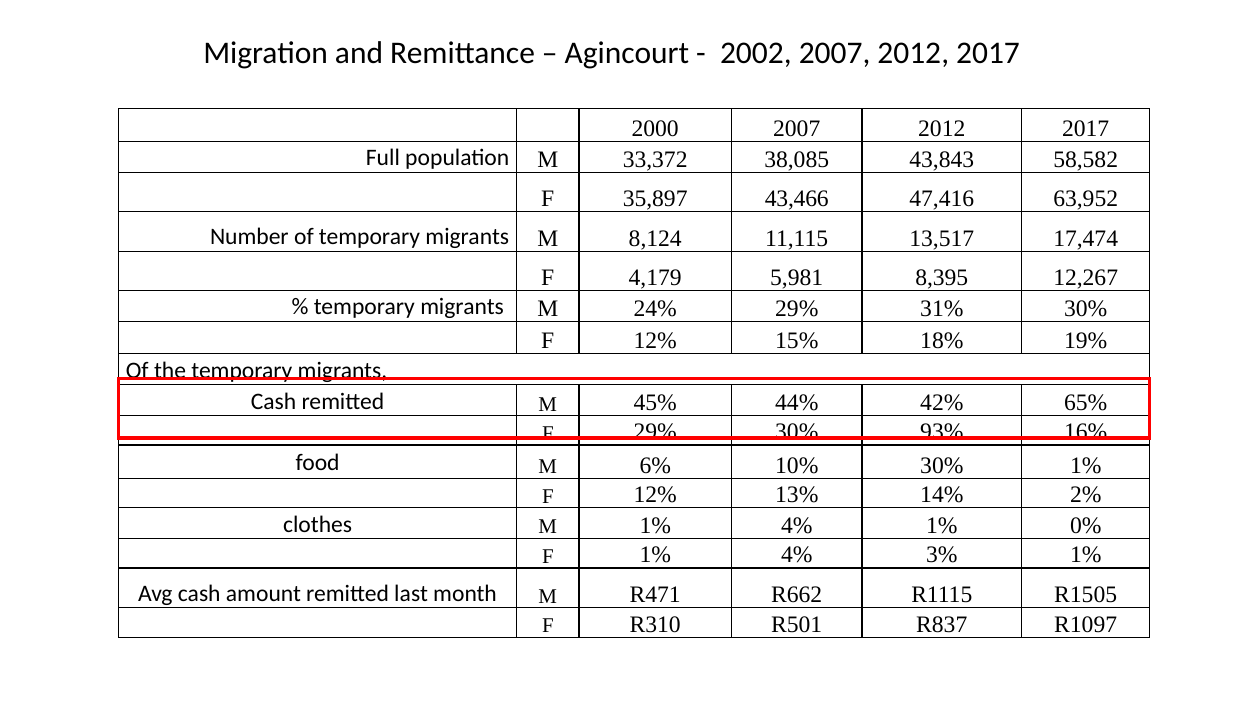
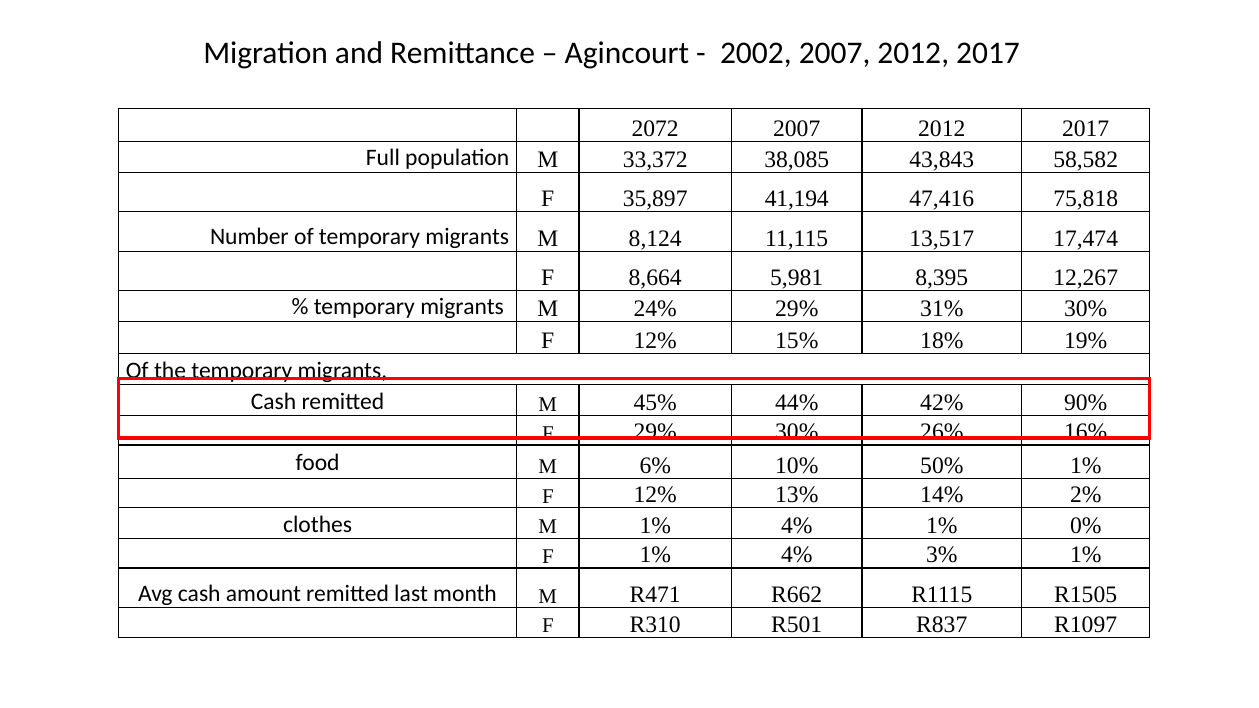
2000: 2000 -> 2072
43,466: 43,466 -> 41,194
63,952: 63,952 -> 75,818
4,179: 4,179 -> 8,664
65%: 65% -> 90%
93%: 93% -> 26%
10% 30%: 30% -> 50%
